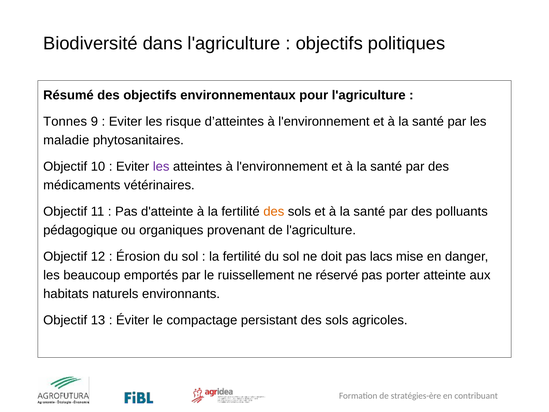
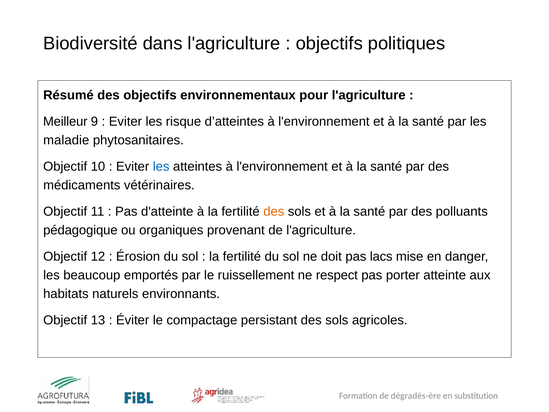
Tonnes: Tonnes -> Meilleur
les at (161, 166) colour: purple -> blue
réservé: réservé -> respect
stratégies-ère: stratégies-ère -> dégradés-ère
contribuant: contribuant -> substitution
